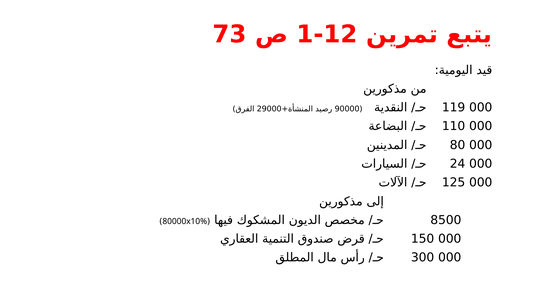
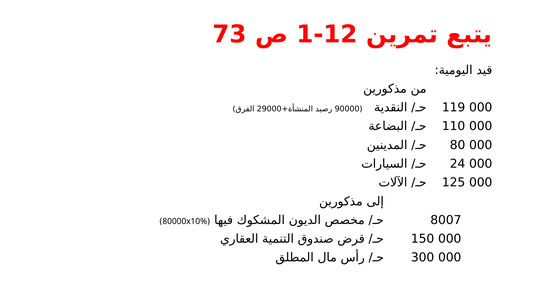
8500: 8500 -> 8007
